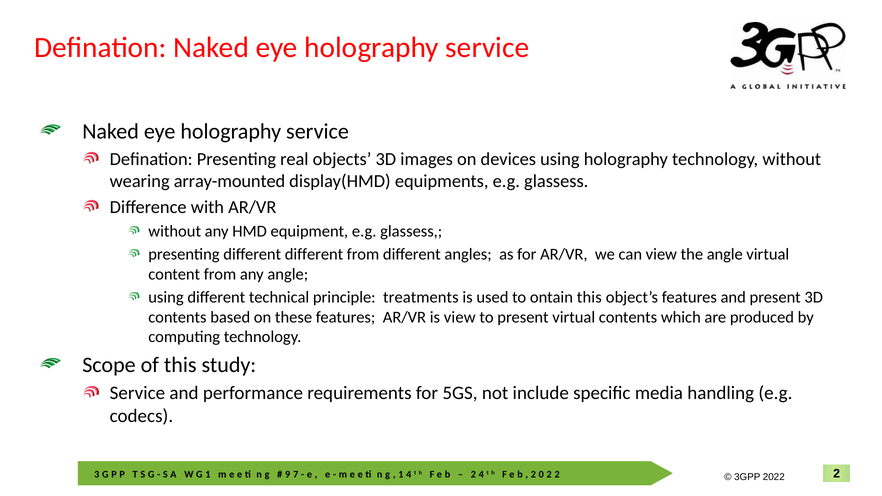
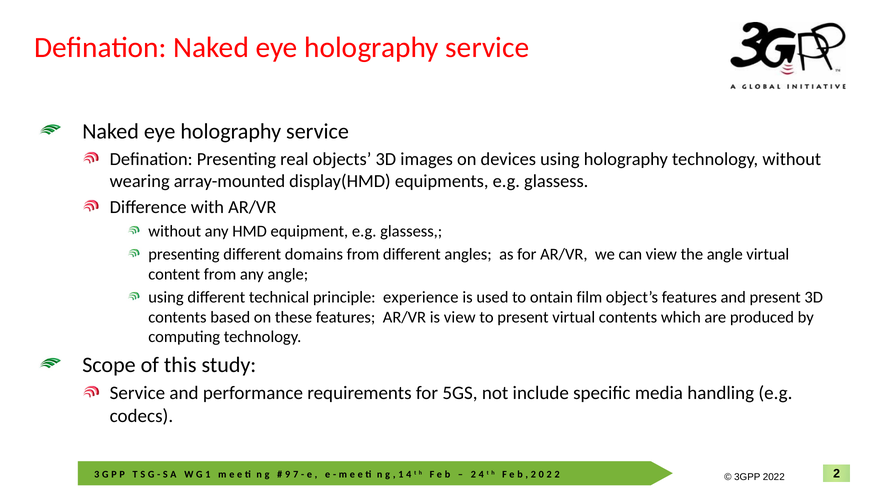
different different: different -> domains
treatments: treatments -> experience
ontain this: this -> film
